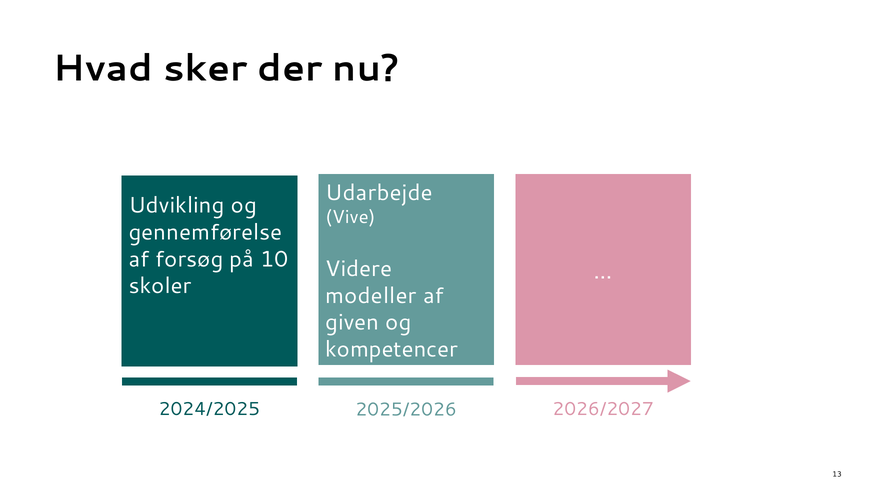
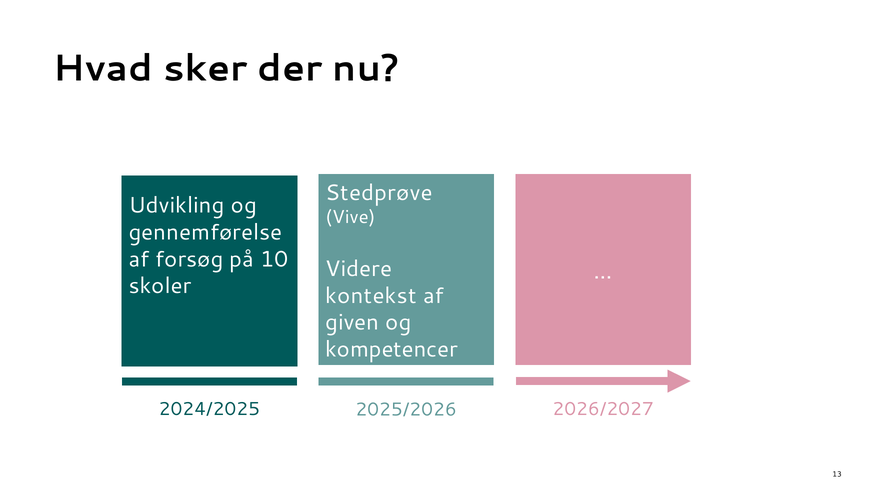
Udarbejde: Udarbejde -> Stedprøve
modeller: modeller -> kontekst
